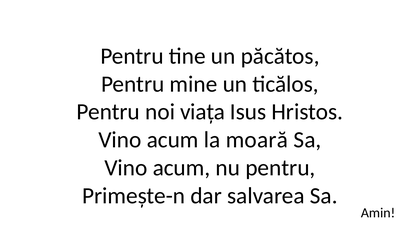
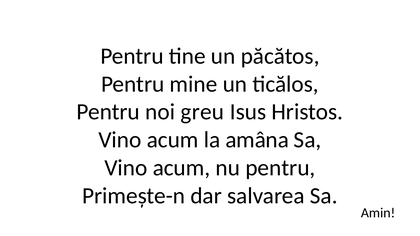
viața: viața -> greu
moară: moară -> amâna
